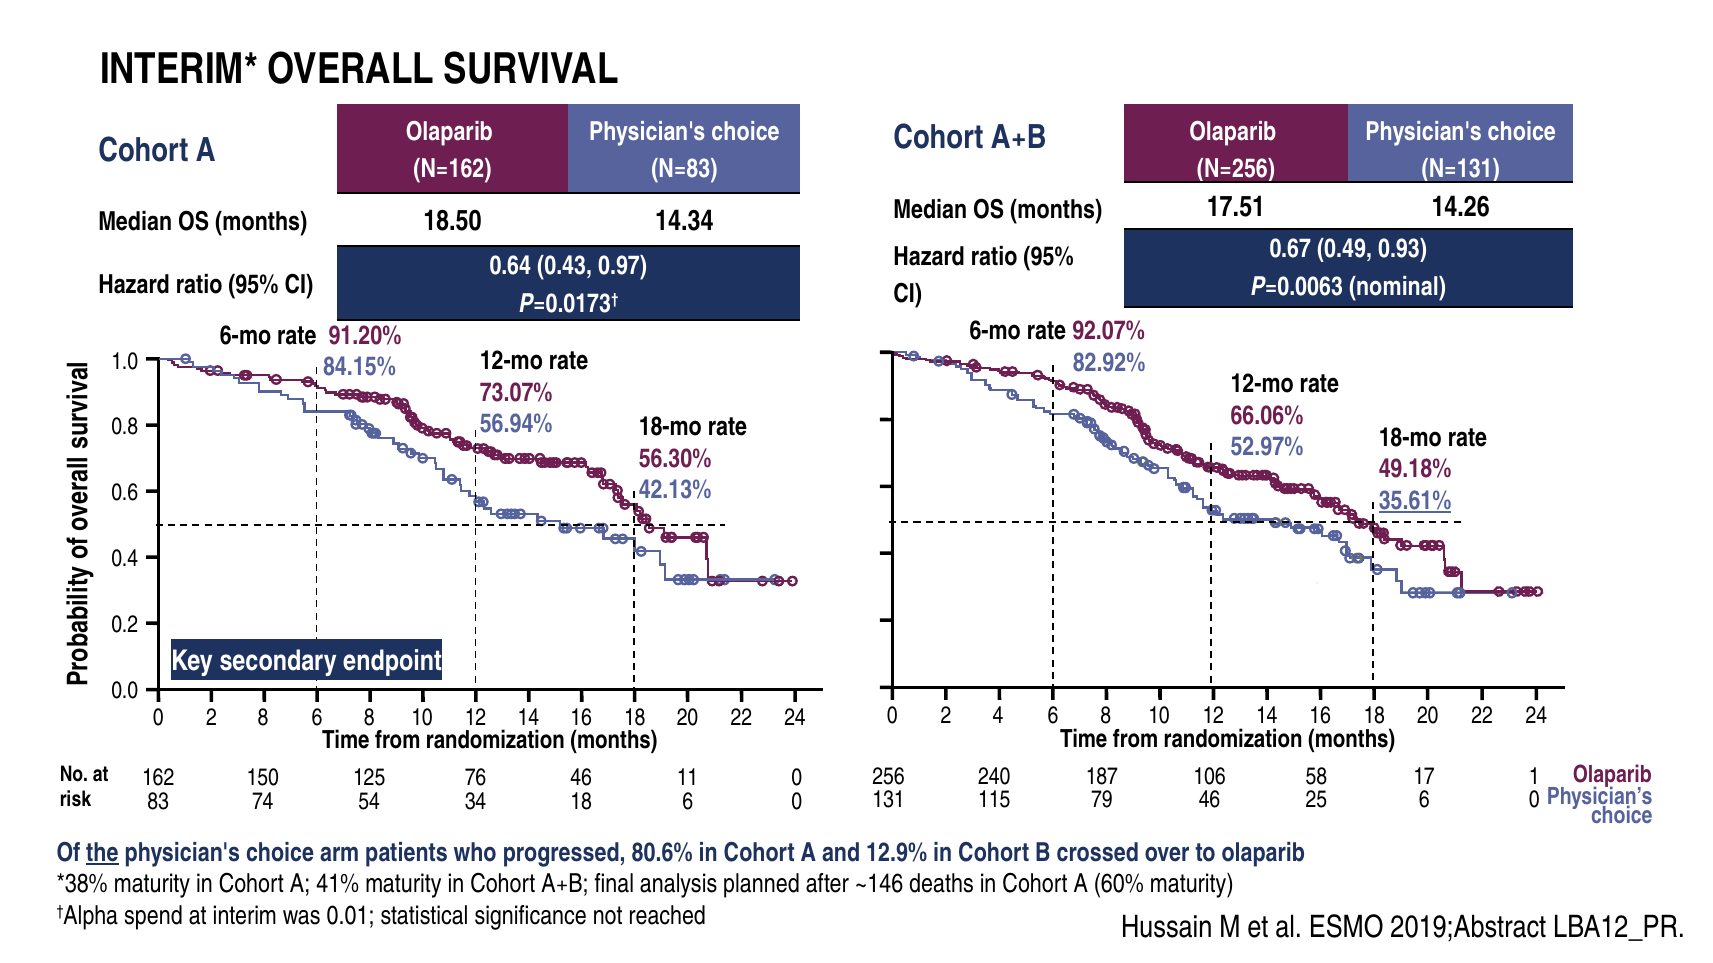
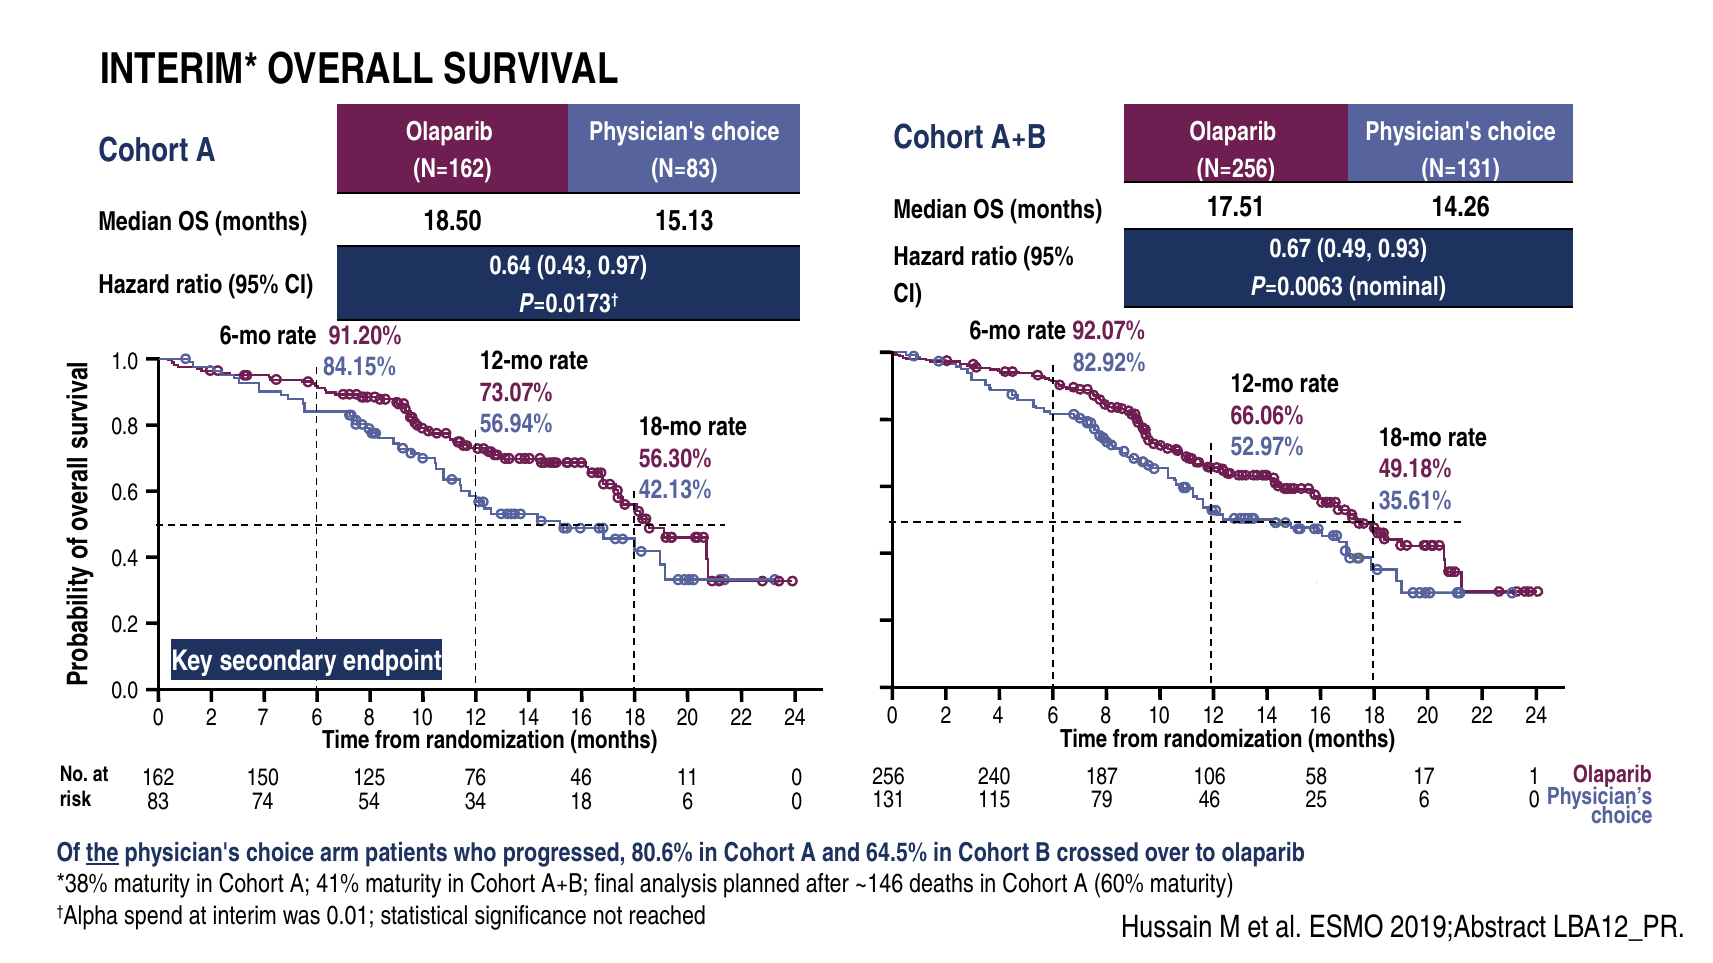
14.34: 14.34 -> 15.13
35.61% underline: present -> none
2 8: 8 -> 7
12.9%: 12.9% -> 64.5%
